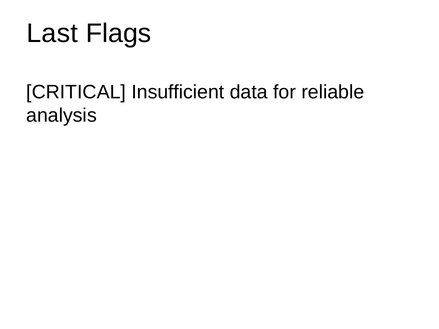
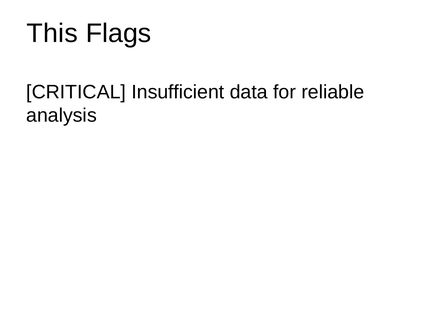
Last: Last -> This
